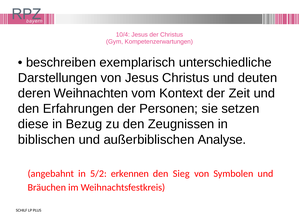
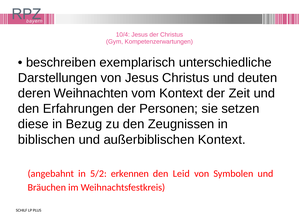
außerbiblischen Analyse: Analyse -> Kontext
Sieg: Sieg -> Leid
